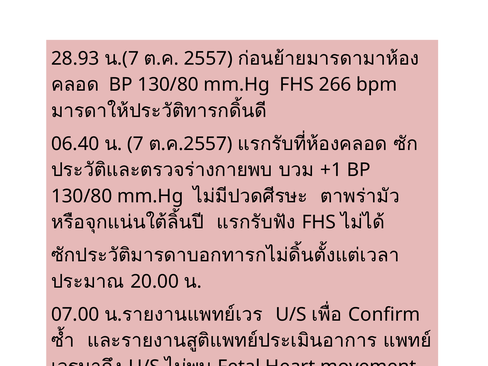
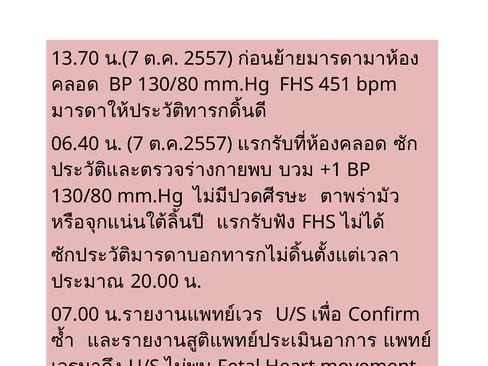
28.93: 28.93 -> 13.70
266: 266 -> 451
